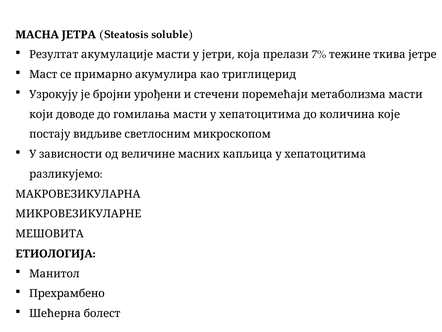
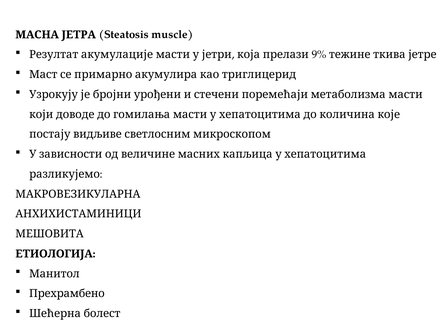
soluble: soluble -> muscle
7%: 7% -> 9%
МИКРОВЕЗИКУЛАРНЕ: МИКРОВЕЗИКУЛАРНЕ -> АНХИХИСТАМИНИЦИ
